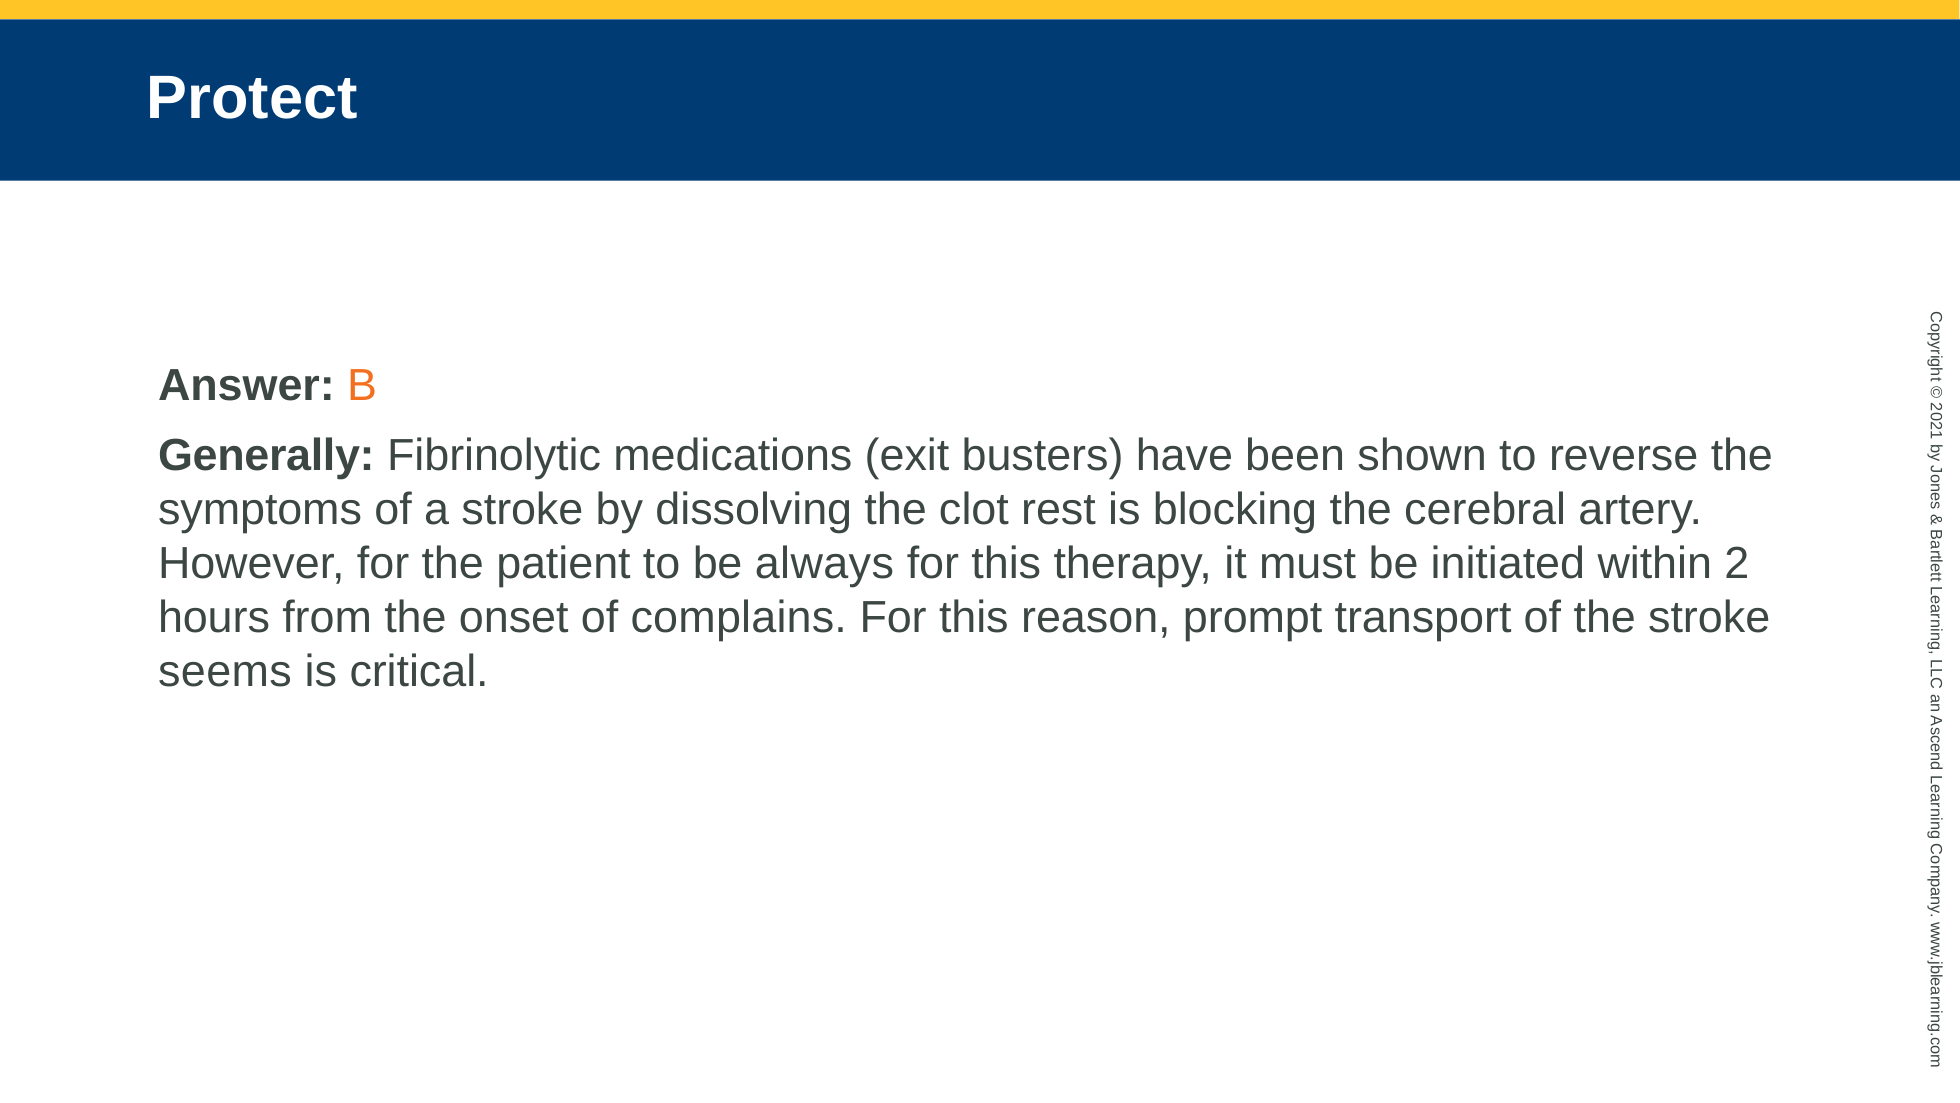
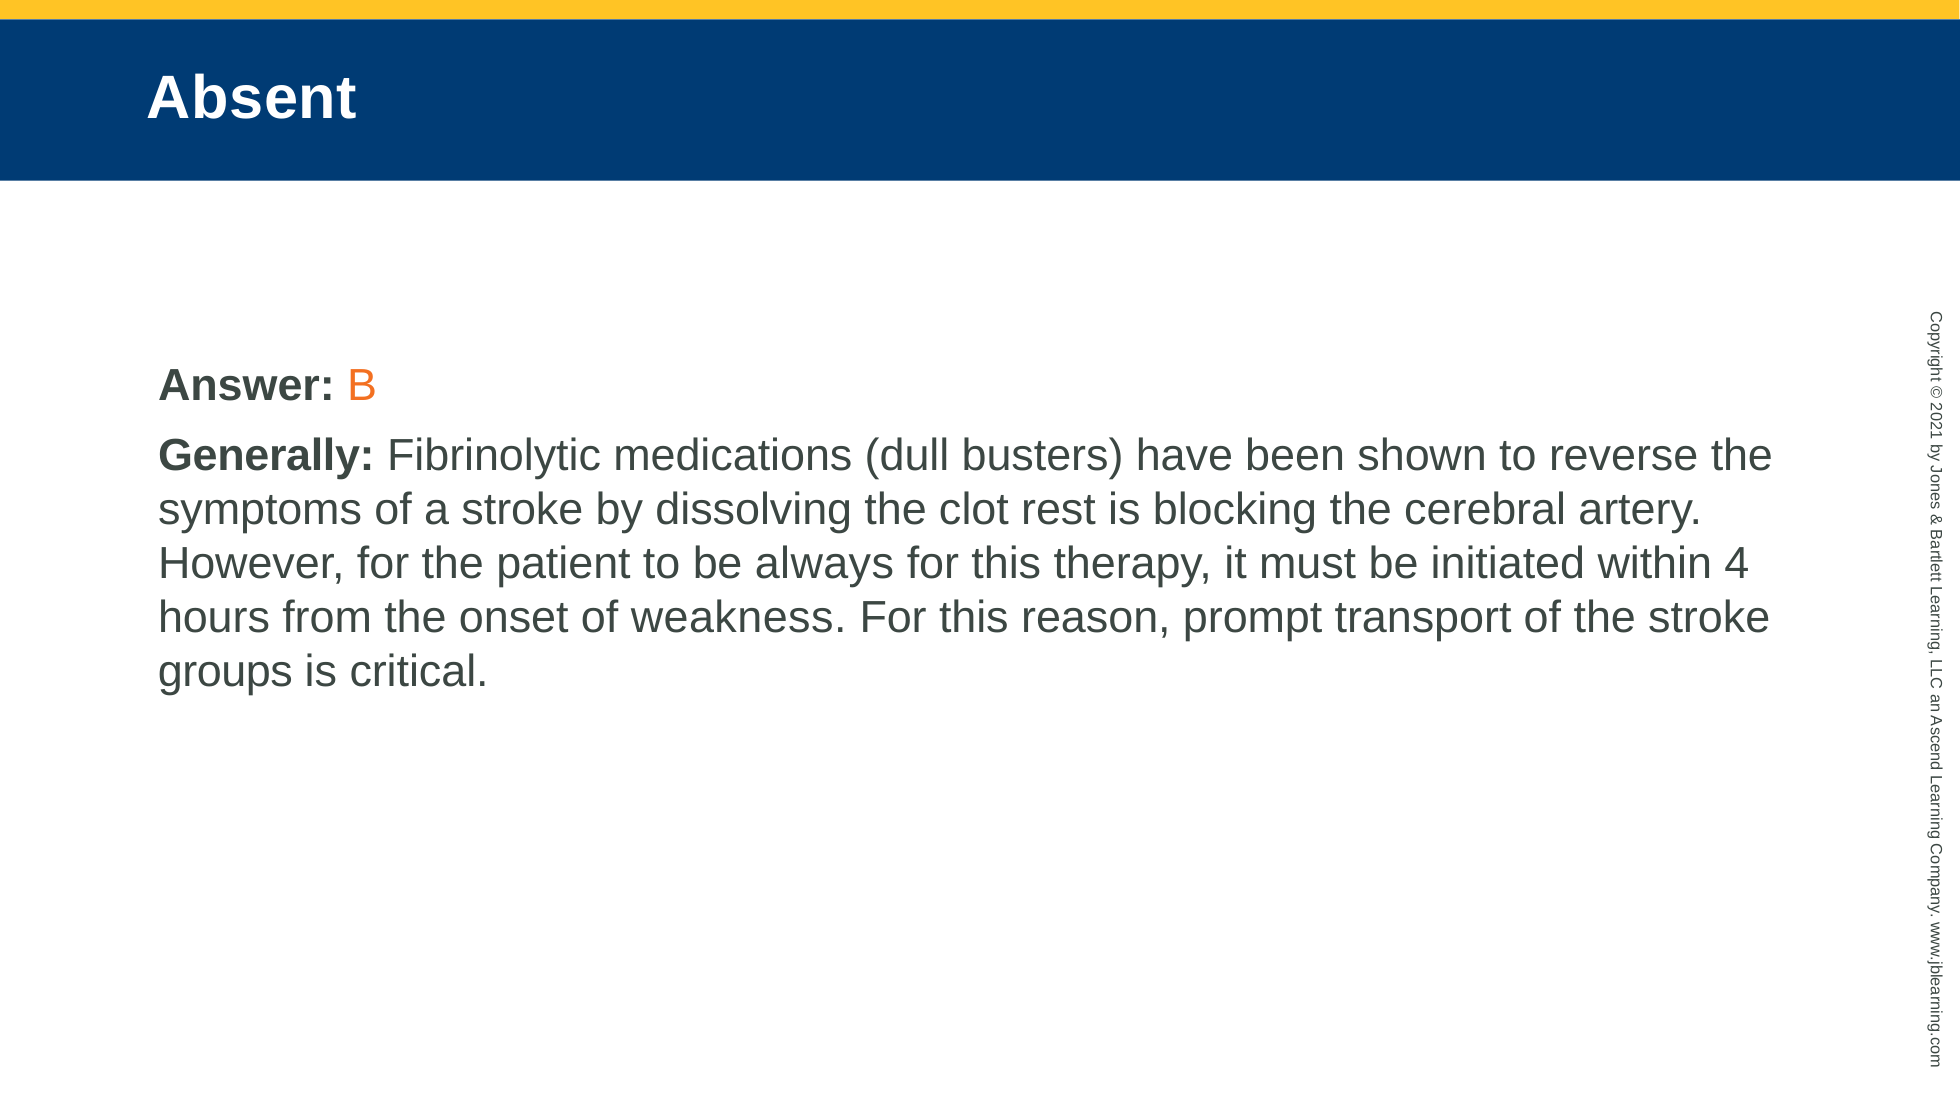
Protect: Protect -> Absent
exit: exit -> dull
within 2: 2 -> 4
complains: complains -> weakness
seems: seems -> groups
